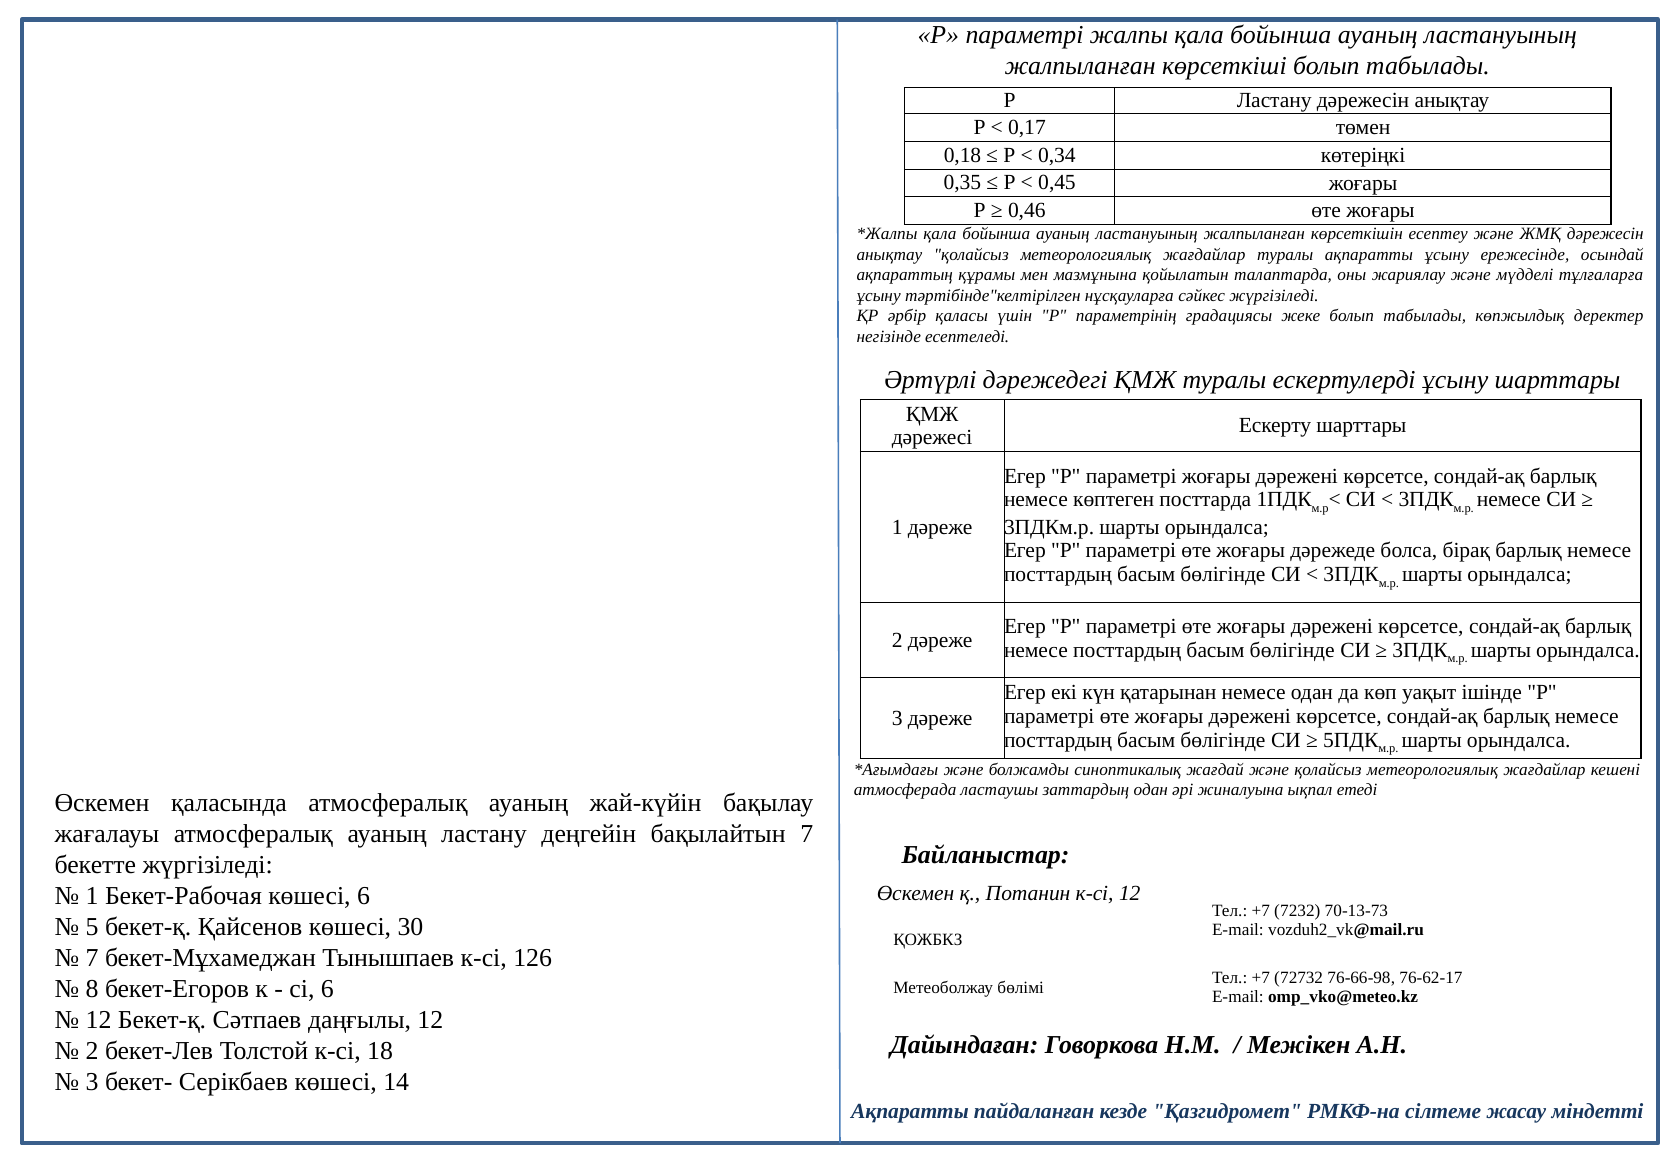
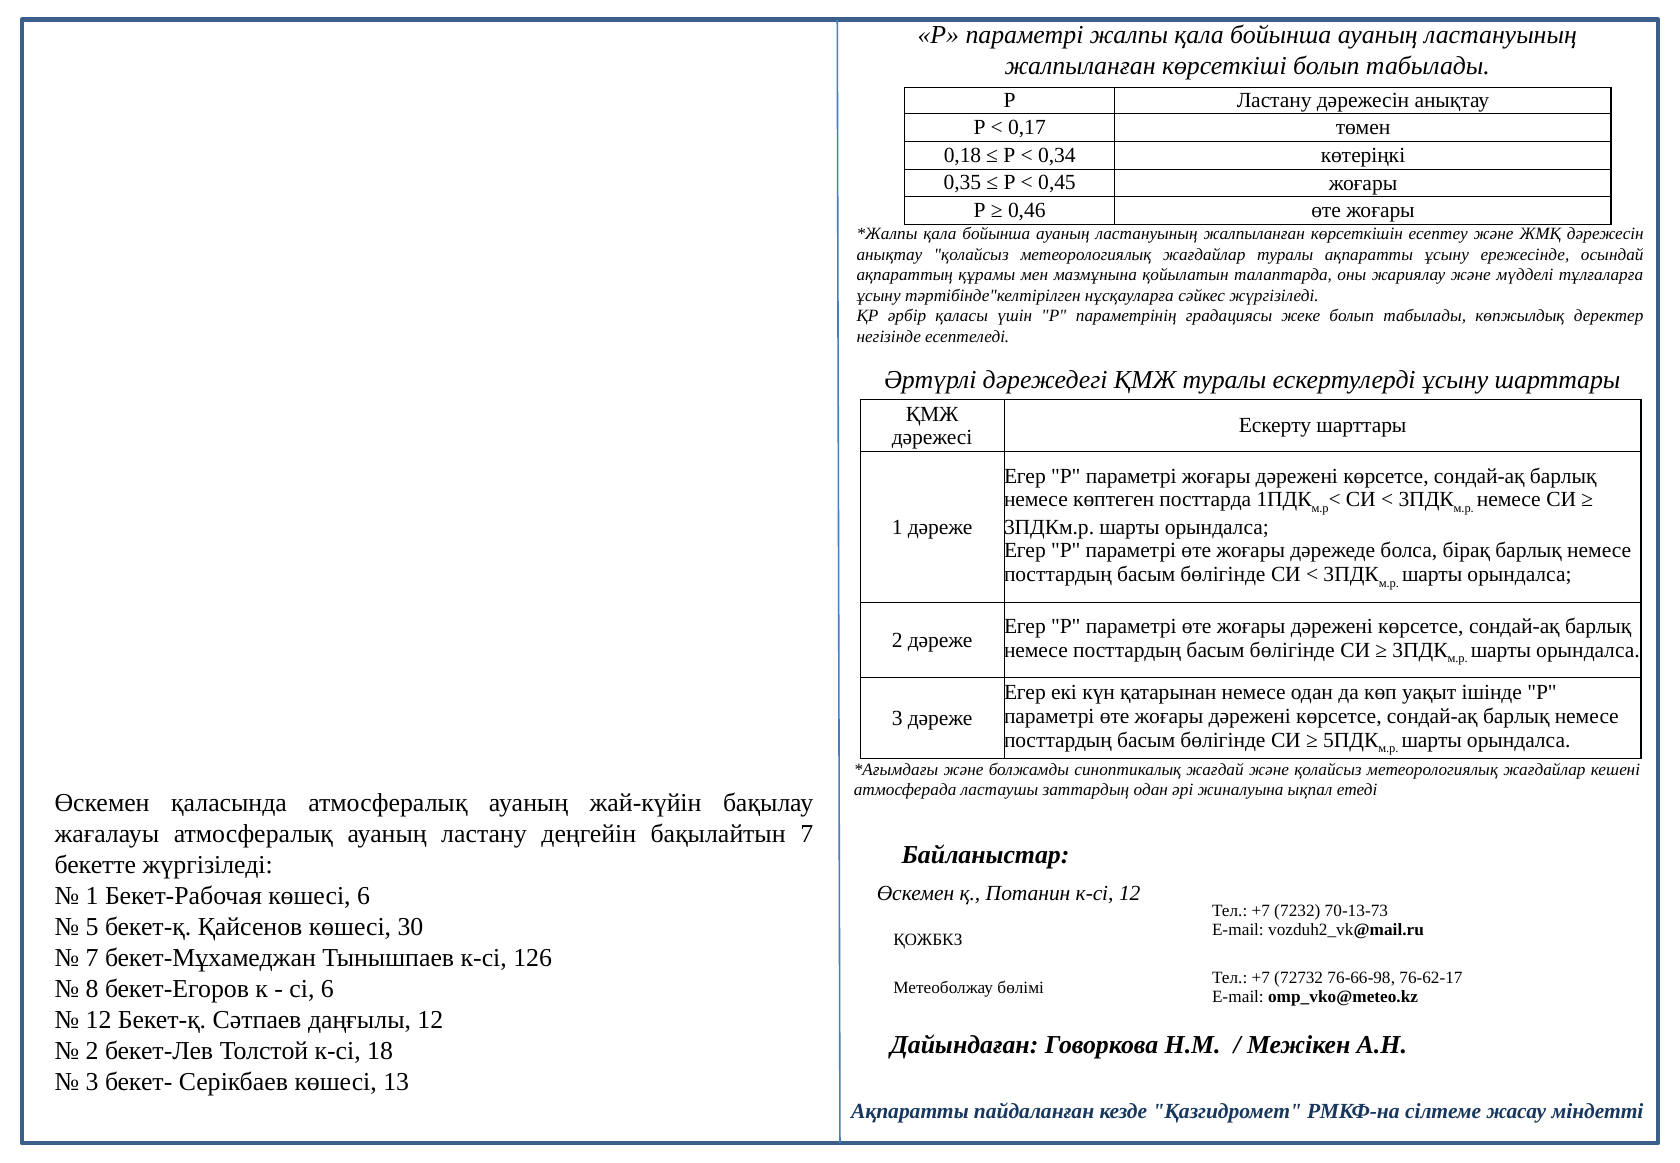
14: 14 -> 13
